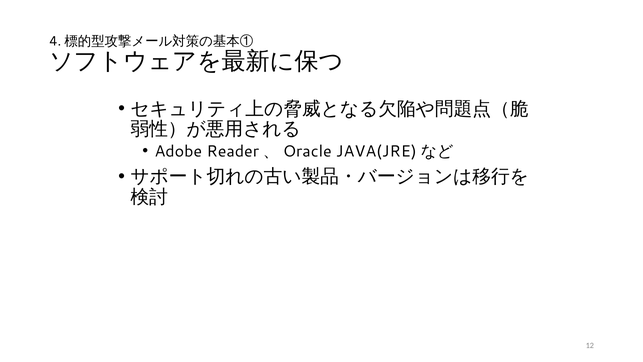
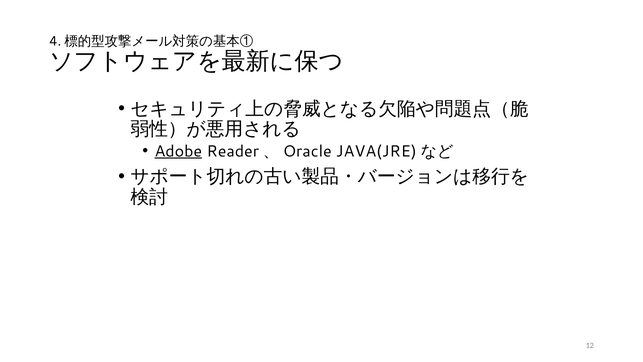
Adobe underline: none -> present
